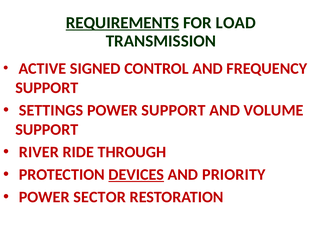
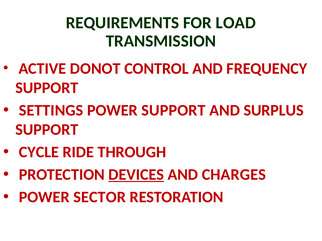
REQUIREMENTS underline: present -> none
SIGNED: SIGNED -> DONOT
VOLUME: VOLUME -> SURPLUS
RIVER: RIVER -> CYCLE
PRIORITY: PRIORITY -> CHARGES
